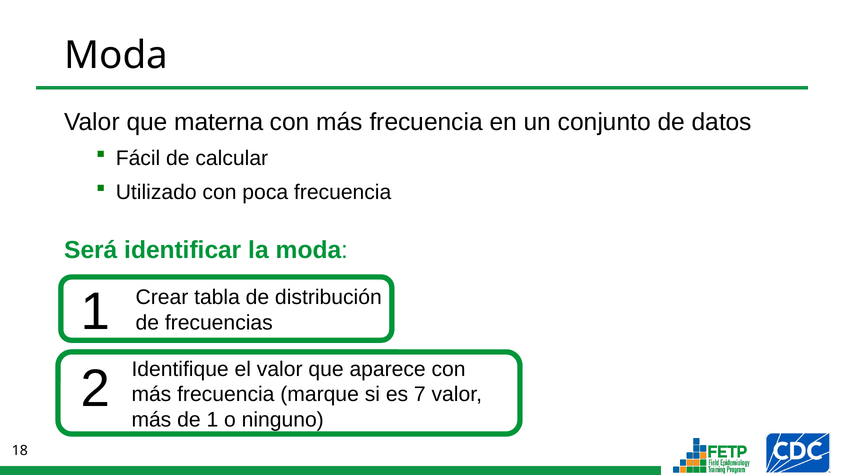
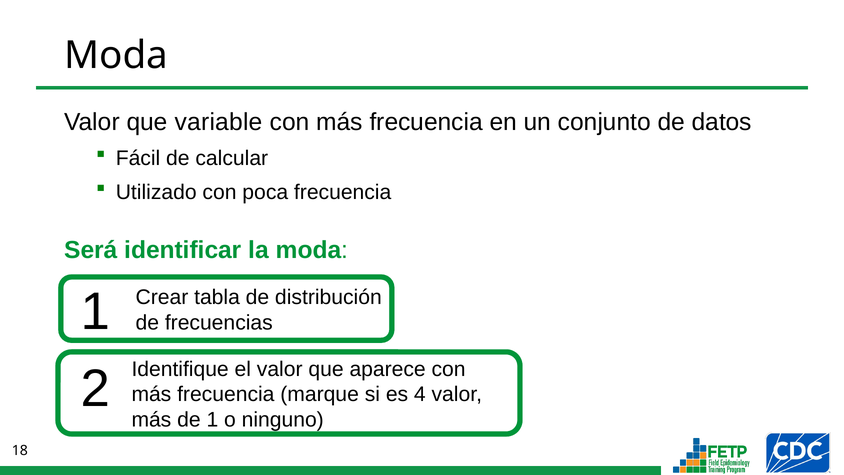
materna: materna -> variable
7: 7 -> 4
